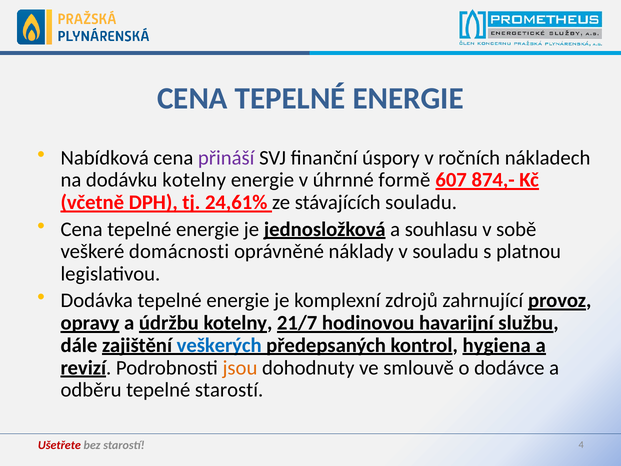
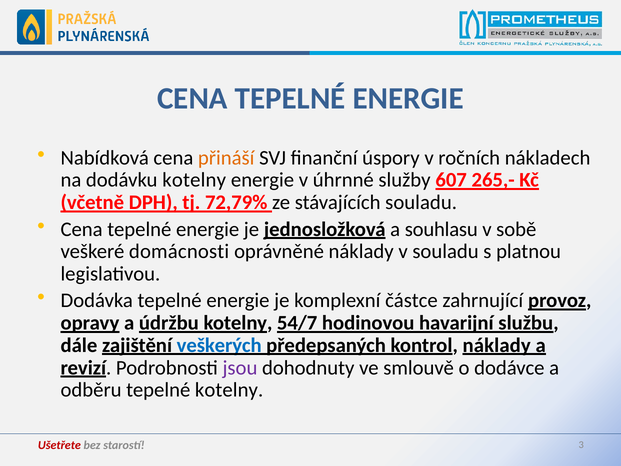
přináší colour: purple -> orange
formě: formě -> služby
874,-: 874,- -> 265,-
24,61%: 24,61% -> 72,79%
zdrojů: zdrojů -> částce
21/7: 21/7 -> 54/7
kontrol hygiena: hygiena -> náklady
jsou colour: orange -> purple
tepelné starostí: starostí -> kotelny
4: 4 -> 3
